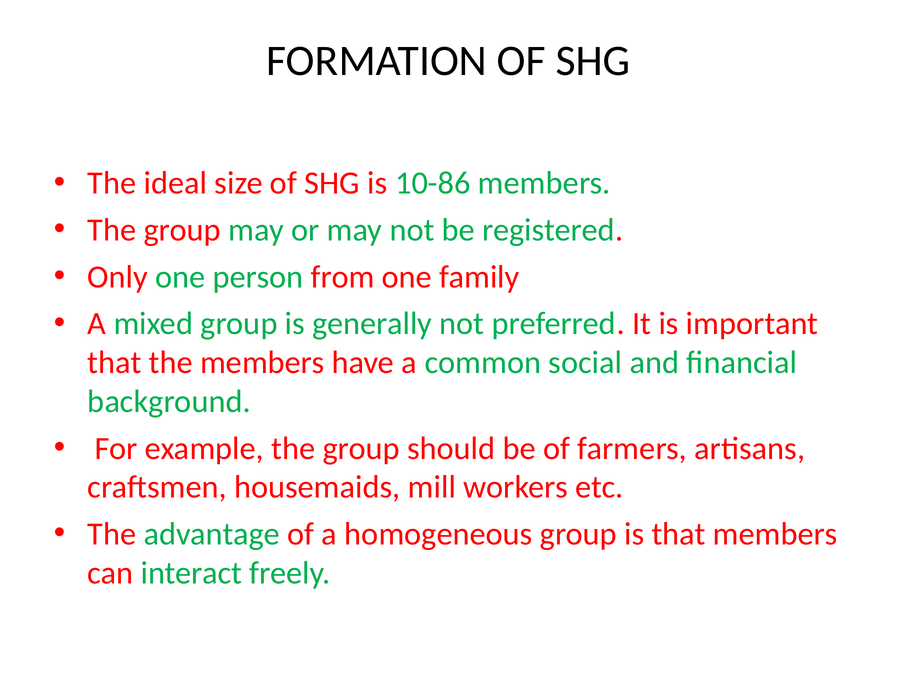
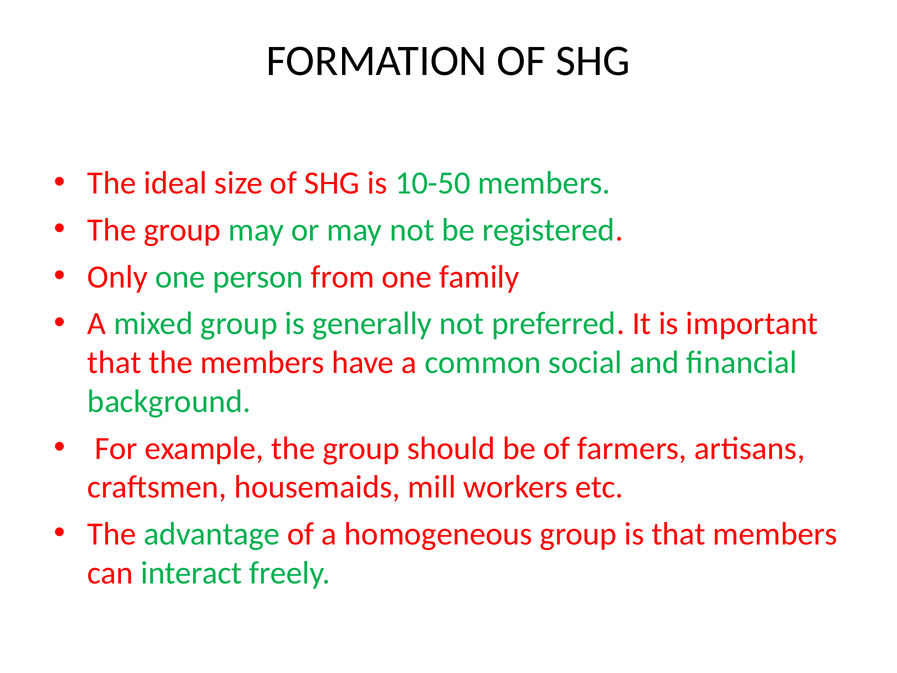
10-86: 10-86 -> 10-50
